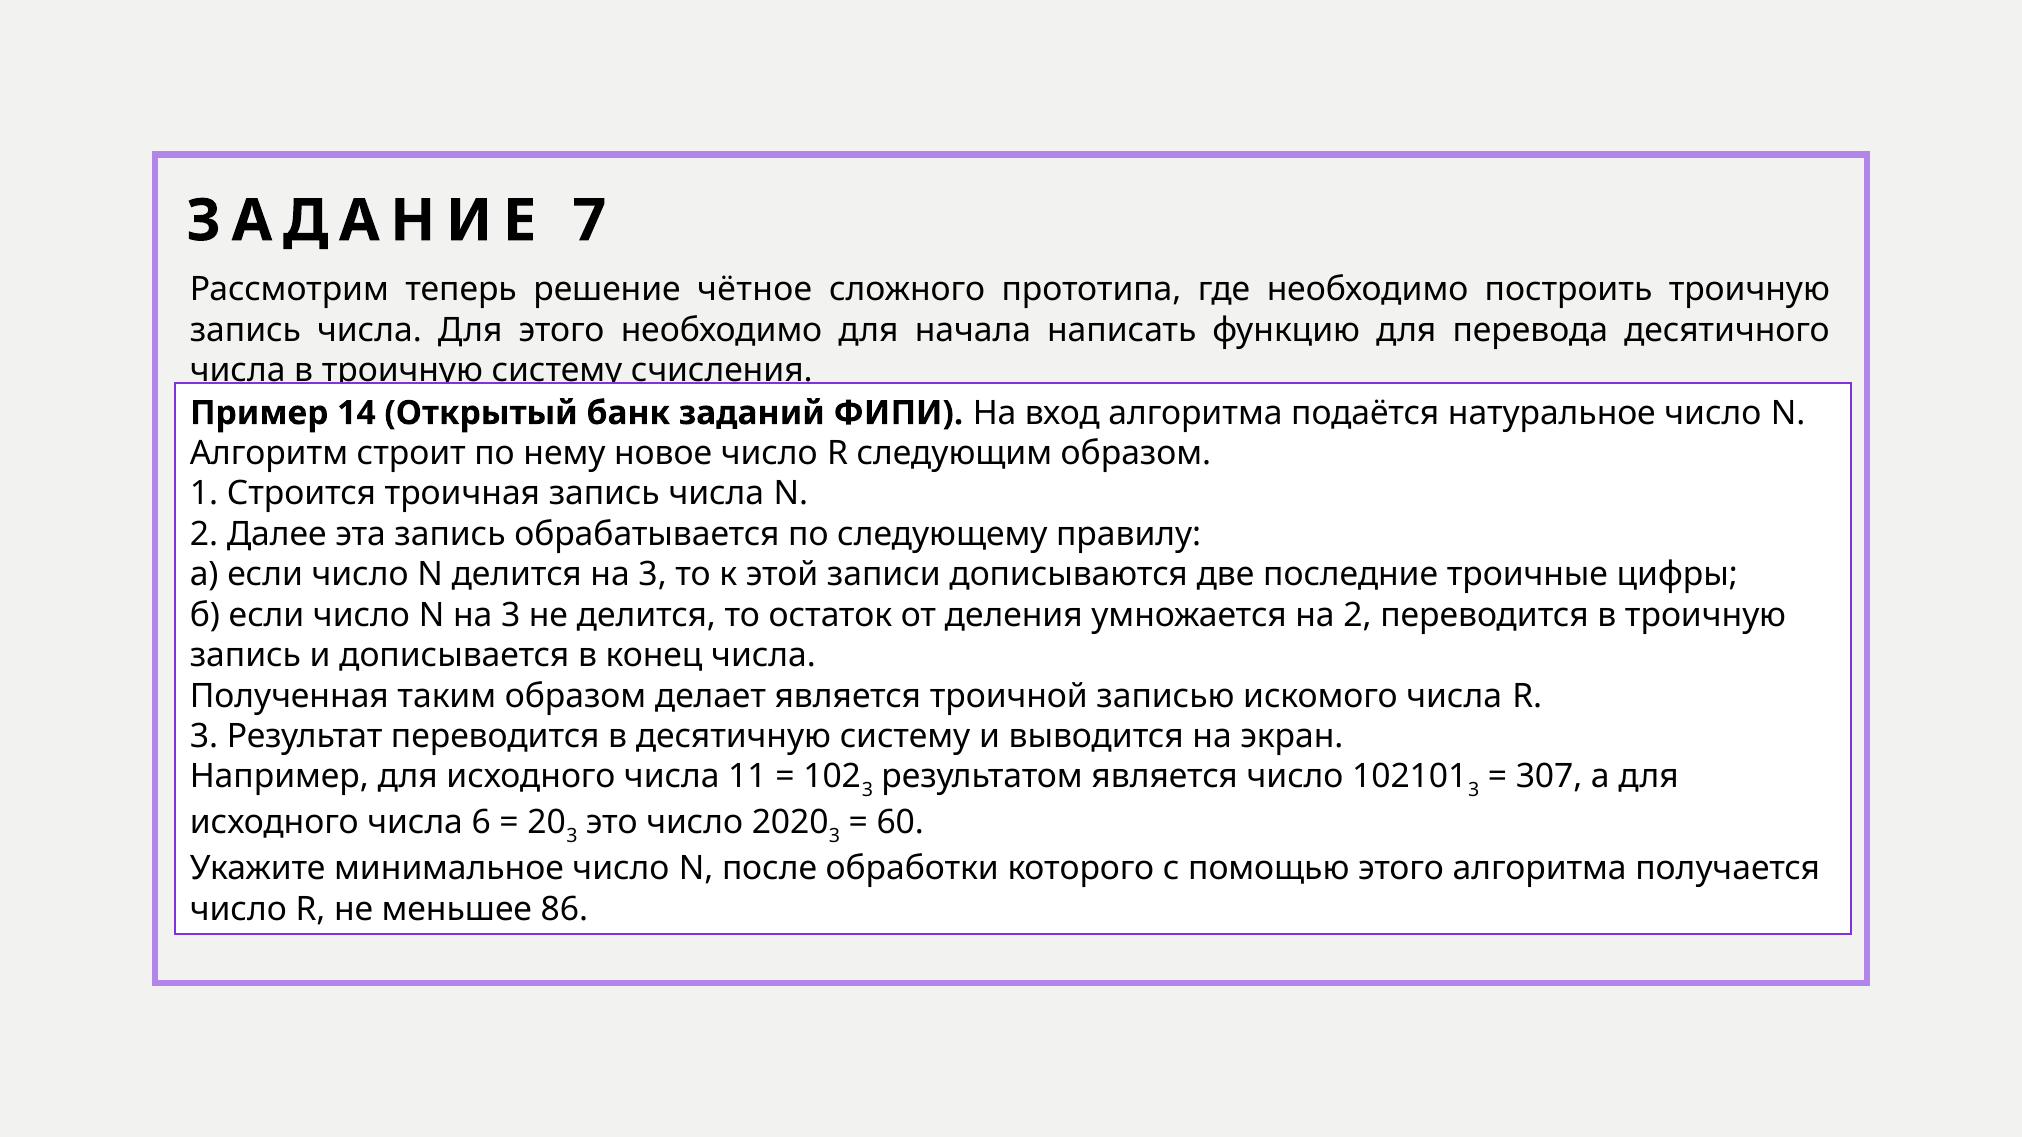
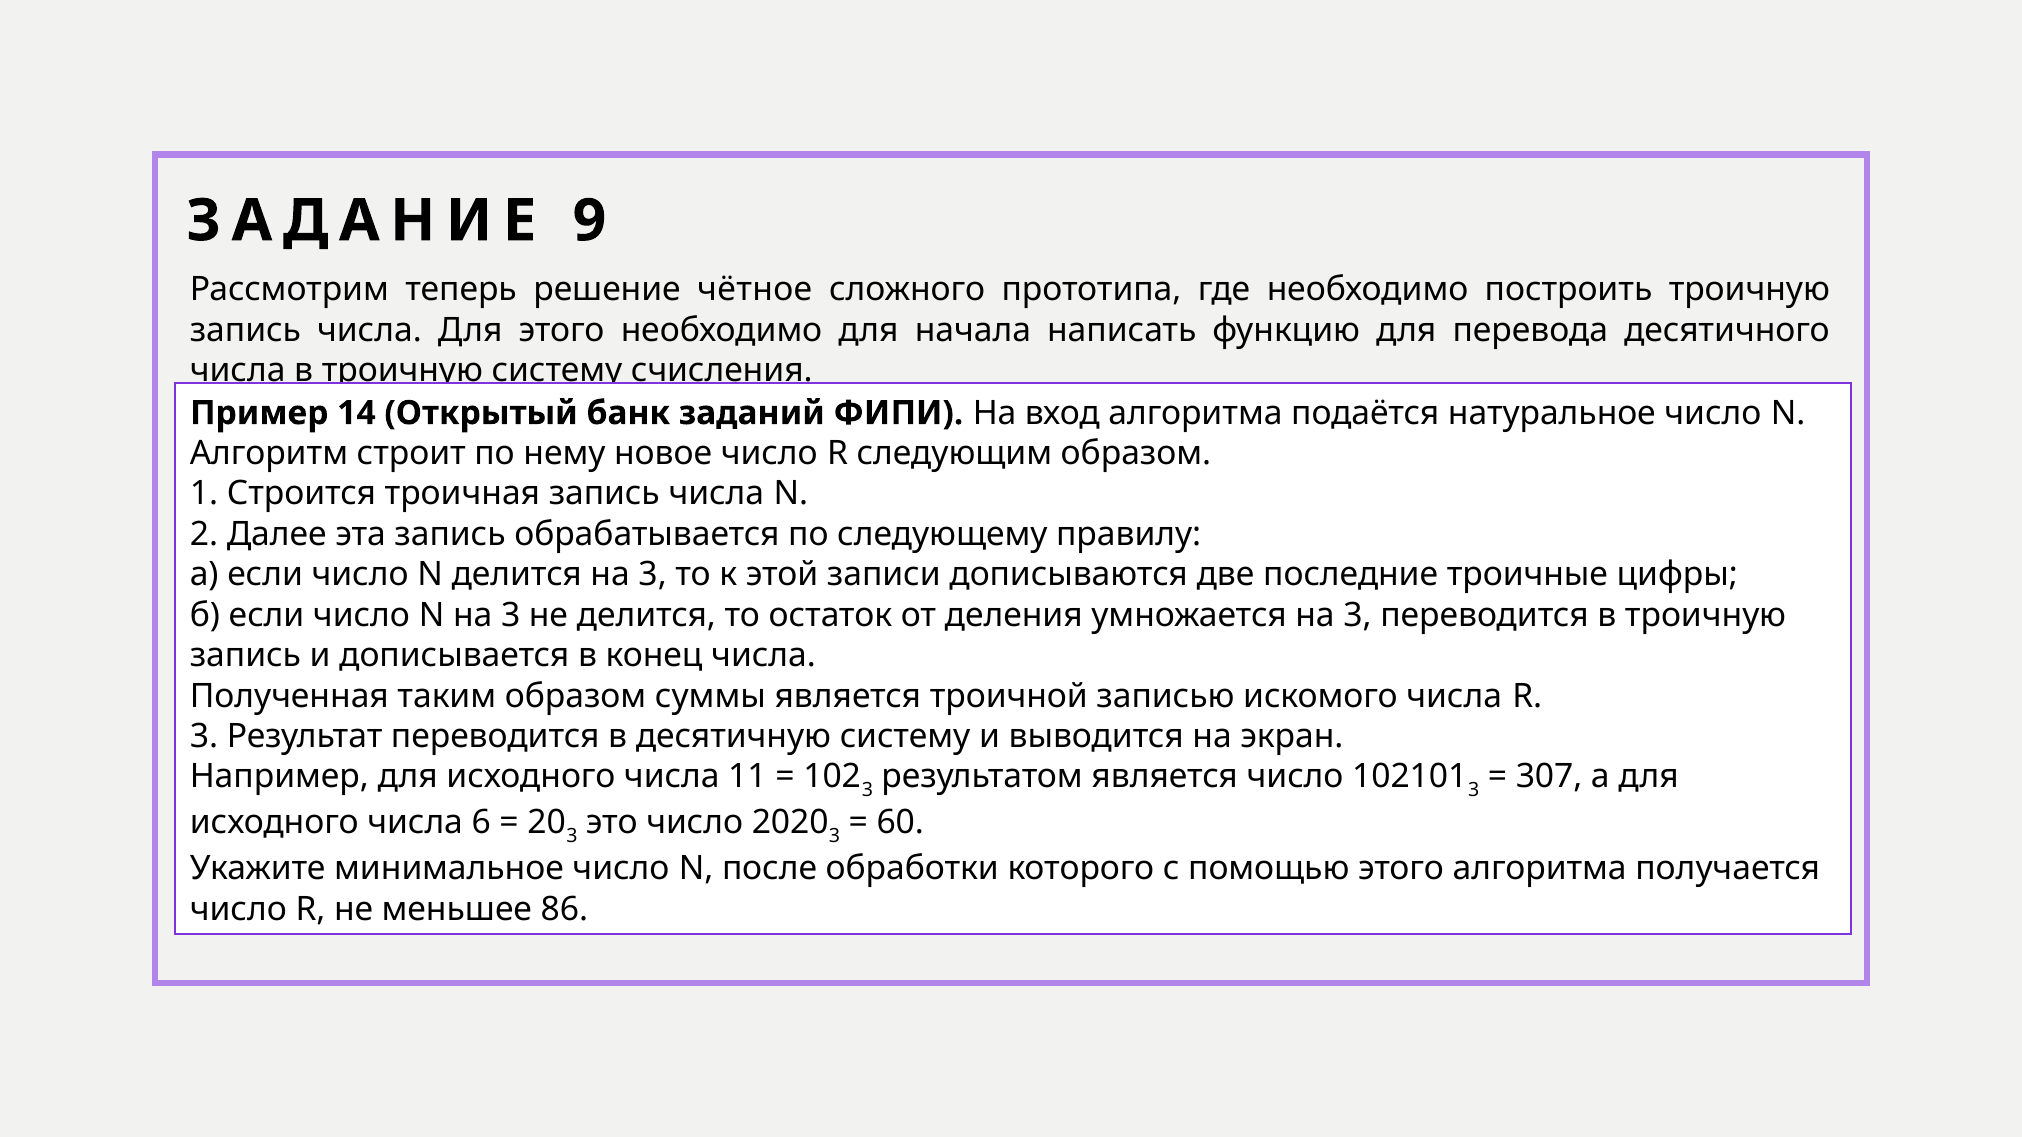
7: 7 -> 9
умножается на 2: 2 -> 3
делает: делает -> суммы
